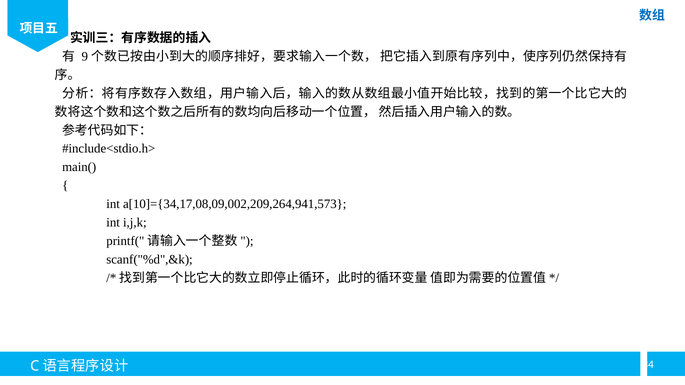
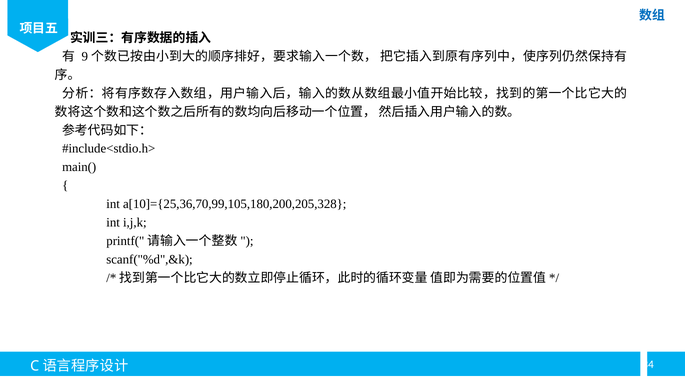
a[10]={34,17,08,09,002,209,264,941,573: a[10]={34,17,08,09,002,209,264,941,573 -> a[10]={25,36,70,99,105,180,200,205,328
